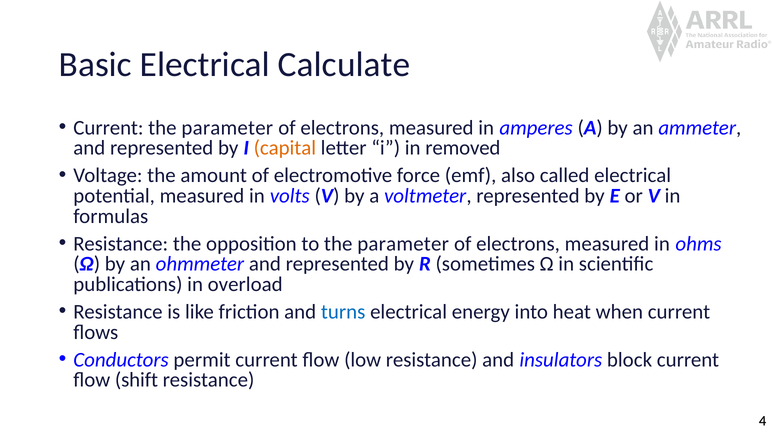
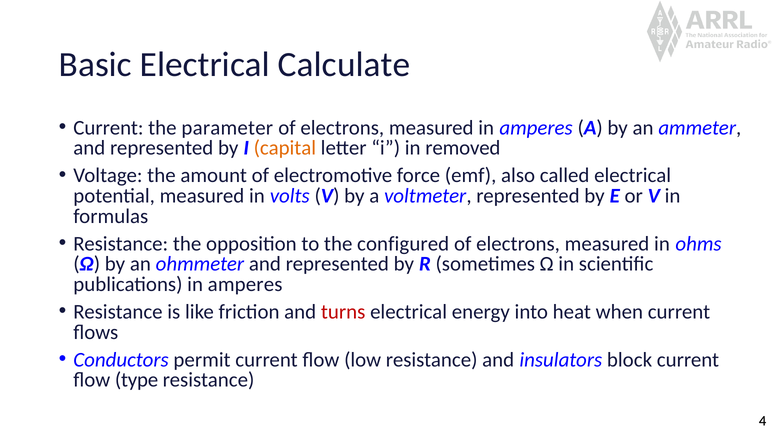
to the parameter: parameter -> configured
publications in overload: overload -> amperes
turns colour: blue -> red
shift: shift -> type
